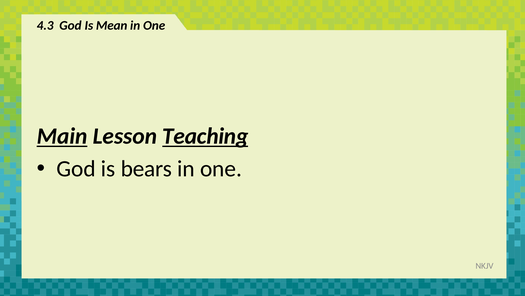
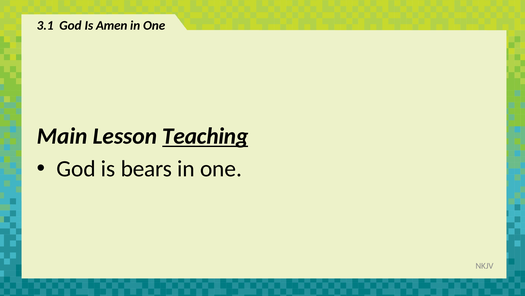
4.3: 4.3 -> 3.1
Mean: Mean -> Amen
Main underline: present -> none
